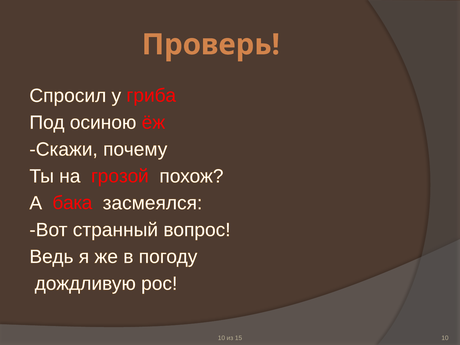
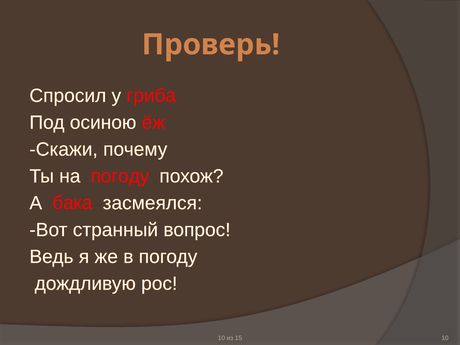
на грозой: грозой -> погоду
